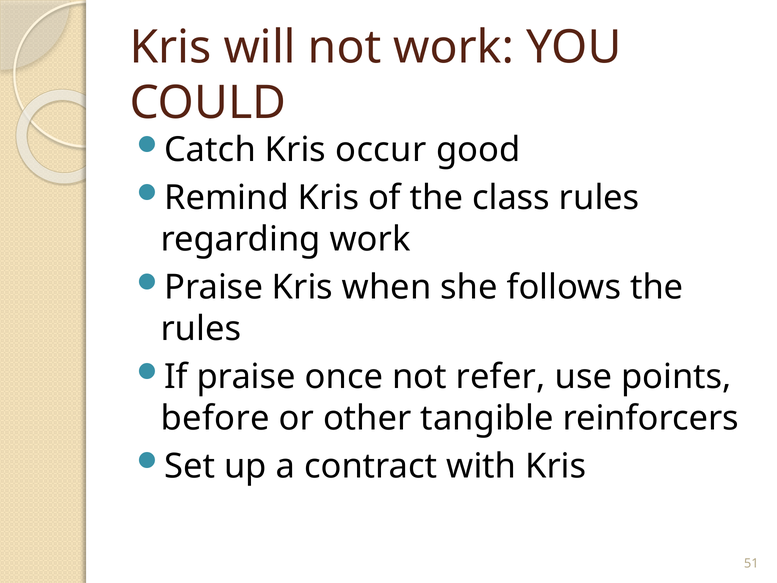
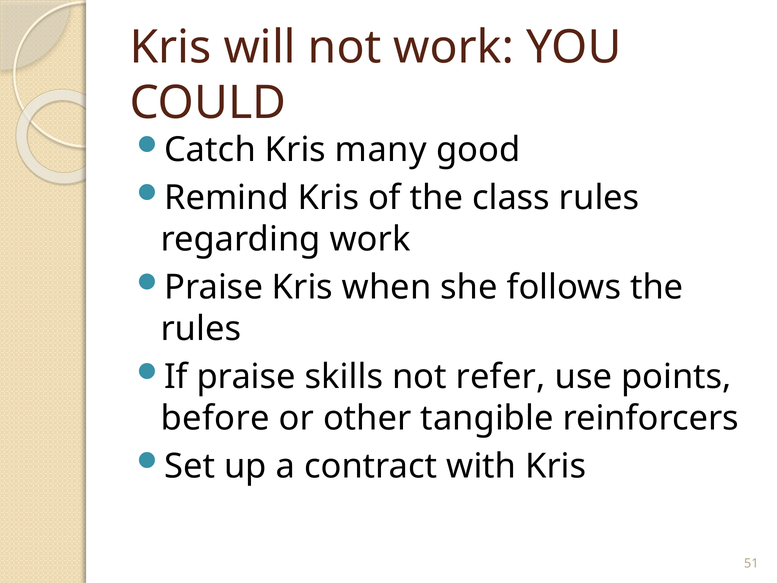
occur: occur -> many
once: once -> skills
